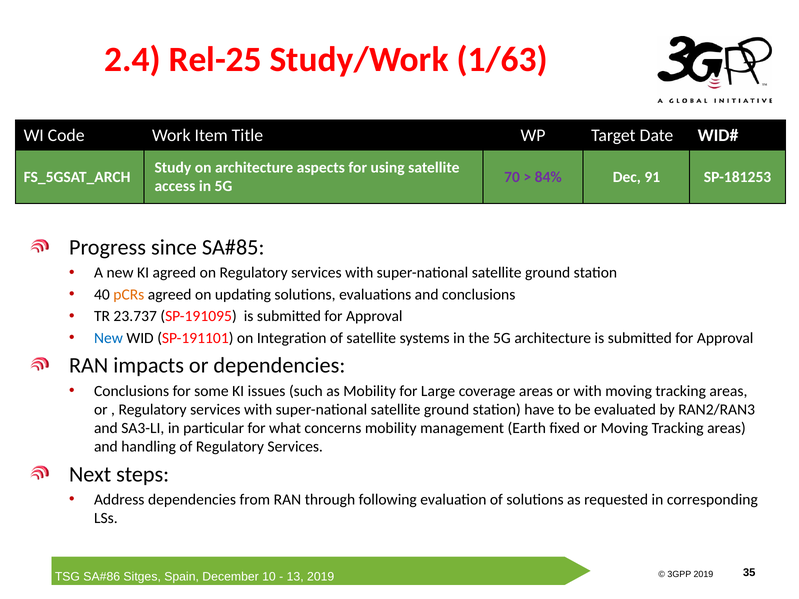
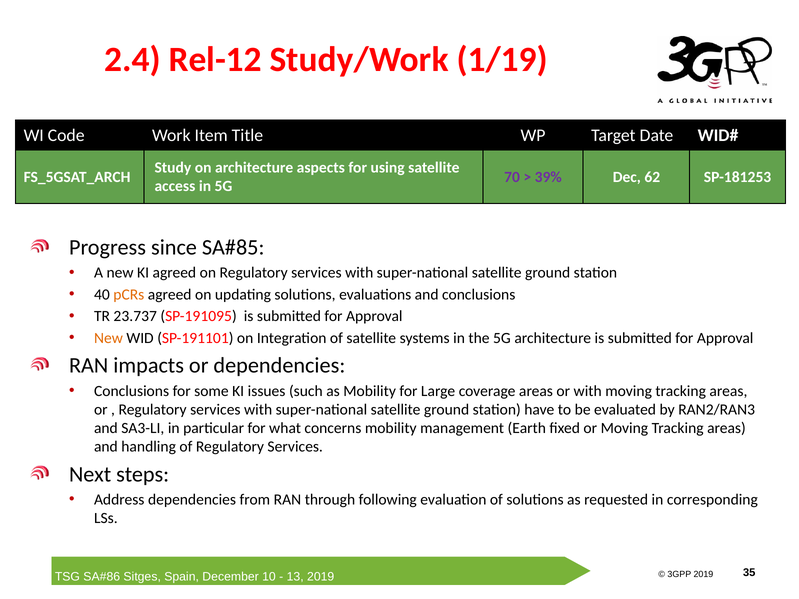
Rel-25: Rel-25 -> Rel-12
1/63: 1/63 -> 1/19
84%: 84% -> 39%
91: 91 -> 62
New at (108, 338) colour: blue -> orange
